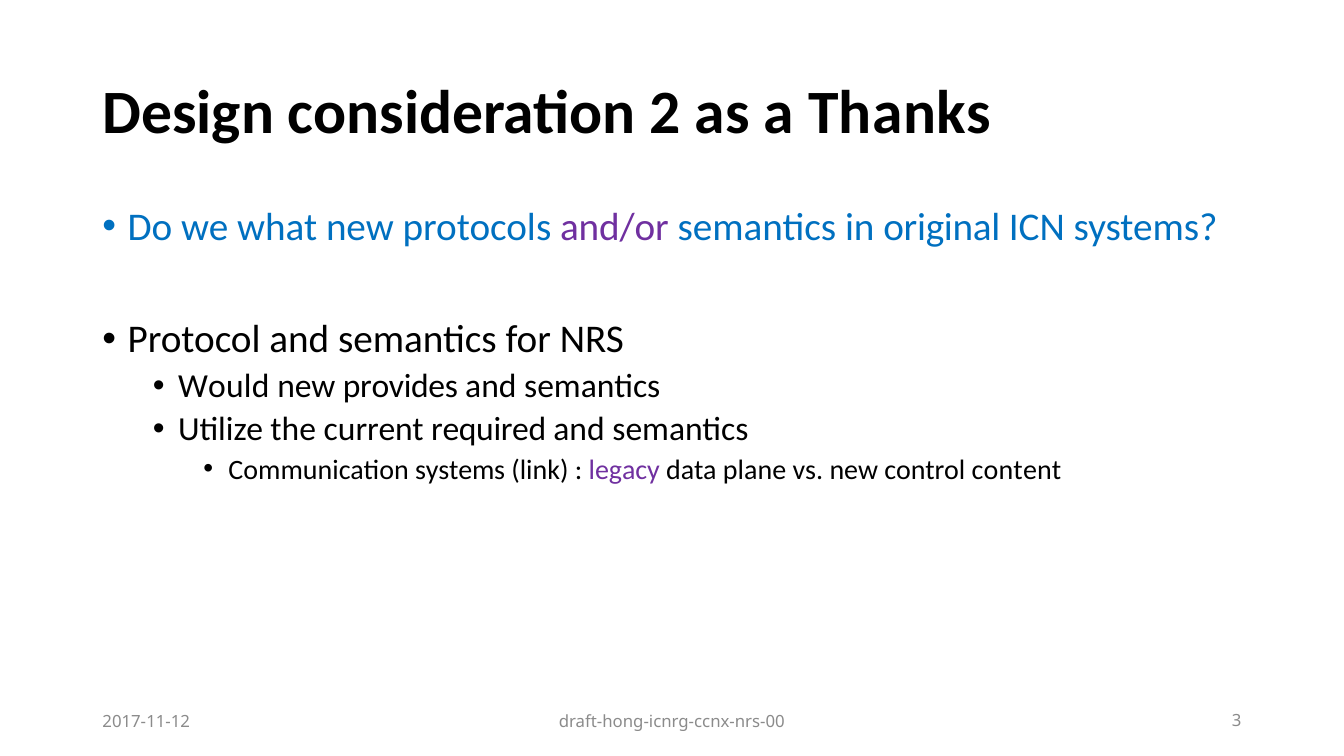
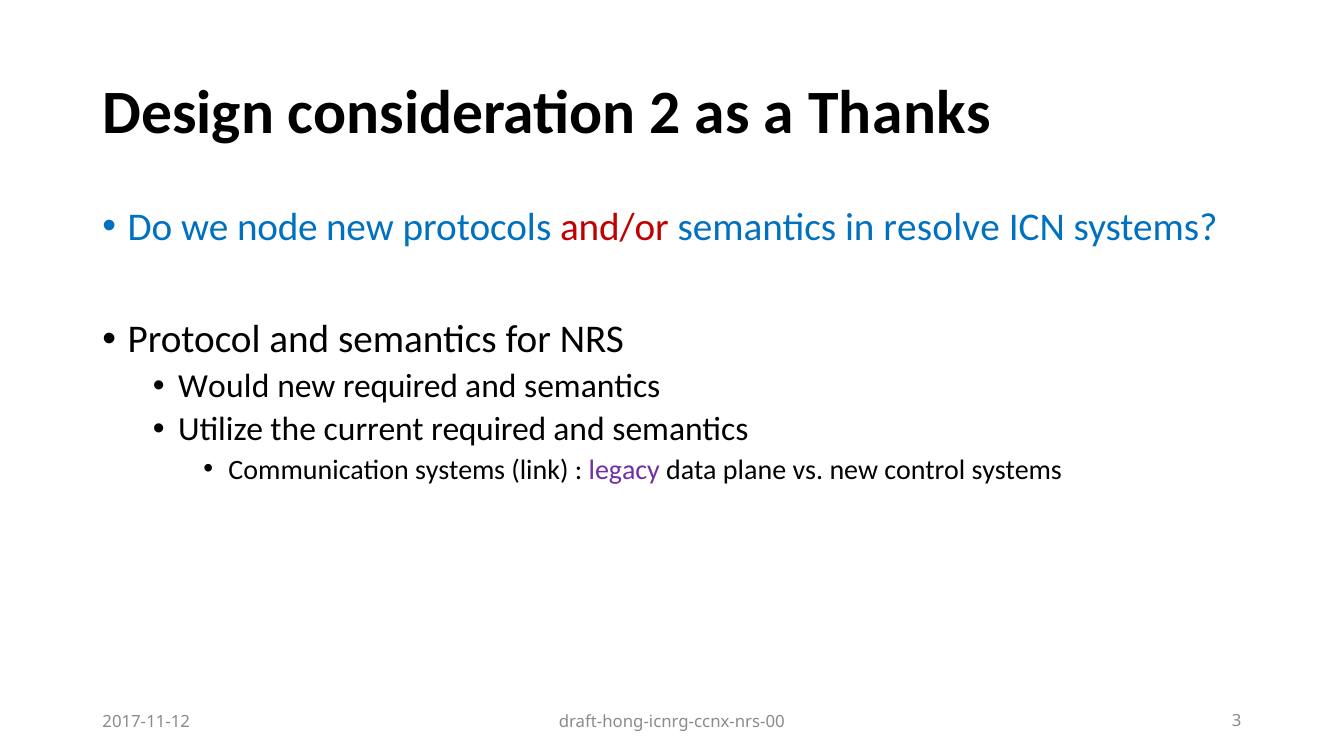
what: what -> node
and/or colour: purple -> red
original: original -> resolve
new provides: provides -> required
control content: content -> systems
